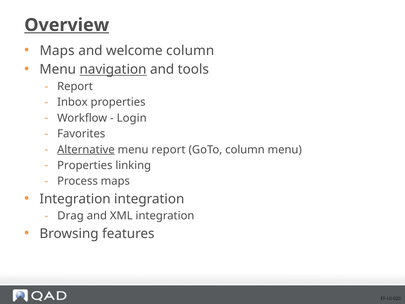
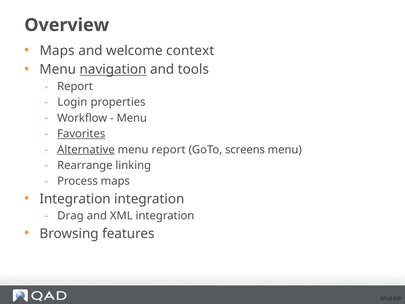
Overview underline: present -> none
welcome column: column -> context
Inbox: Inbox -> Login
Login at (132, 118): Login -> Menu
Favorites underline: none -> present
GoTo column: column -> screens
Properties at (85, 165): Properties -> Rearrange
